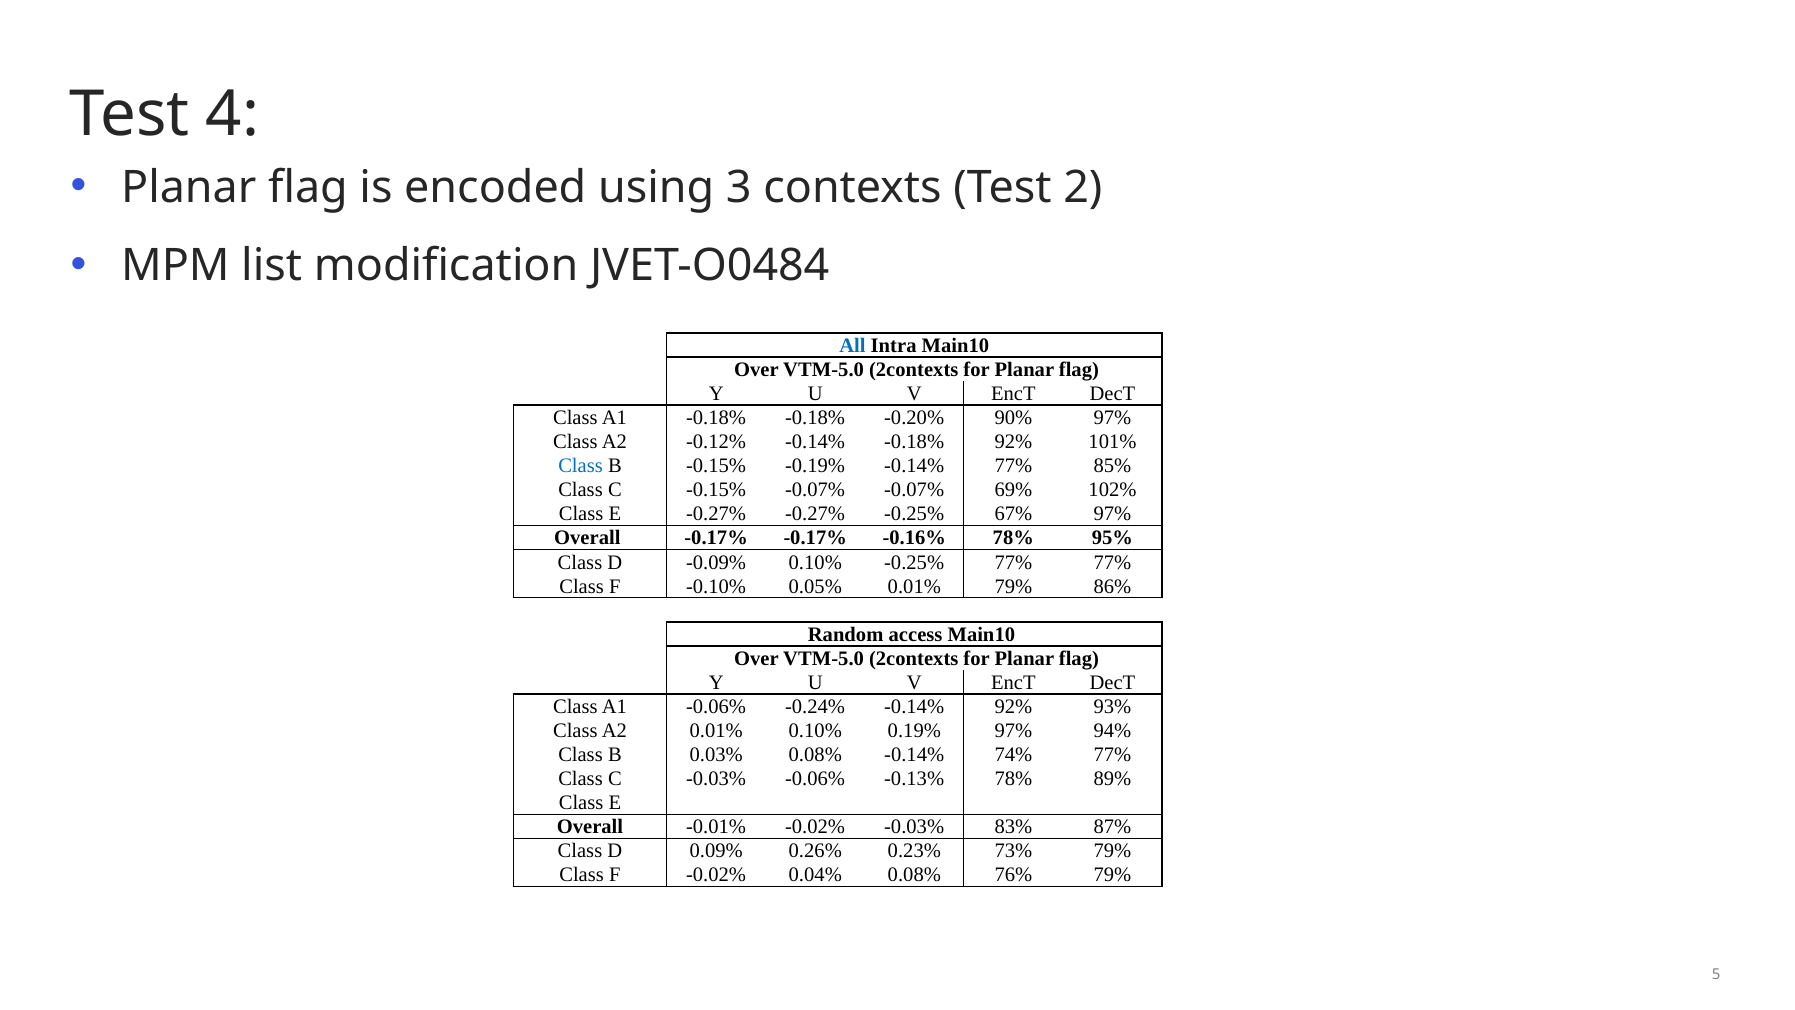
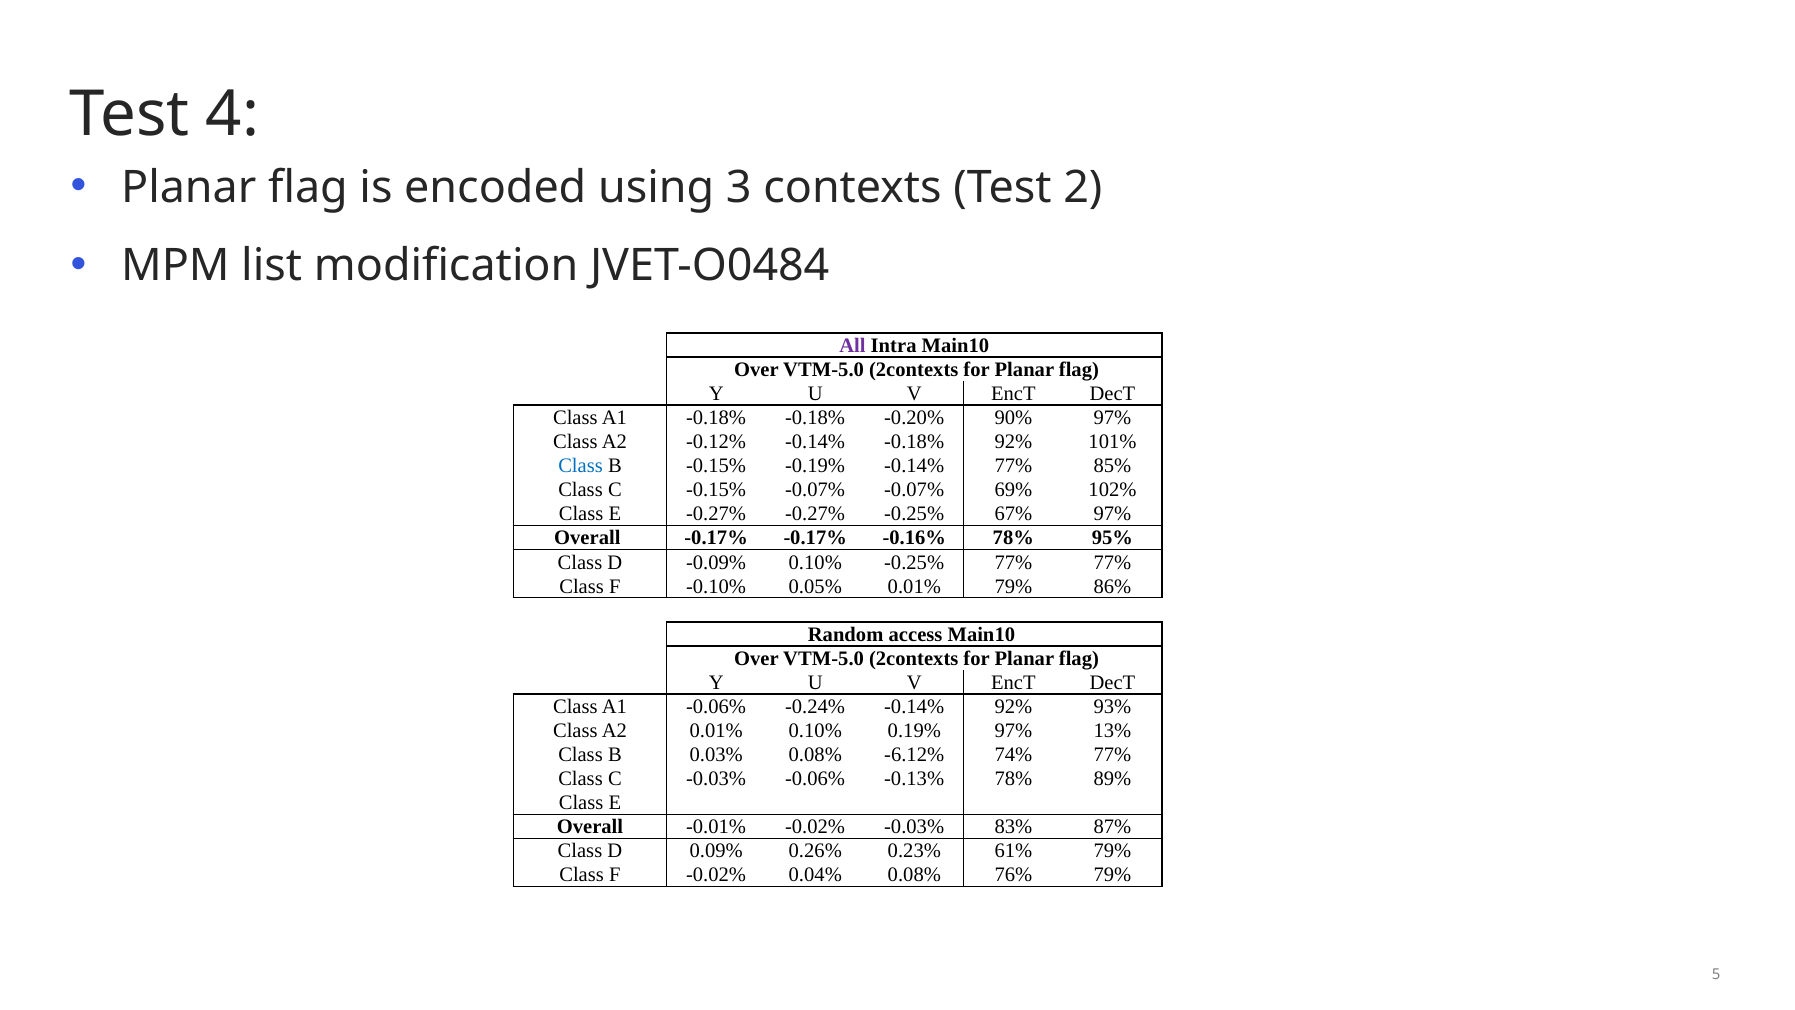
All colour: blue -> purple
94%: 94% -> 13%
0.08% -0.14%: -0.14% -> -6.12%
73%: 73% -> 61%
